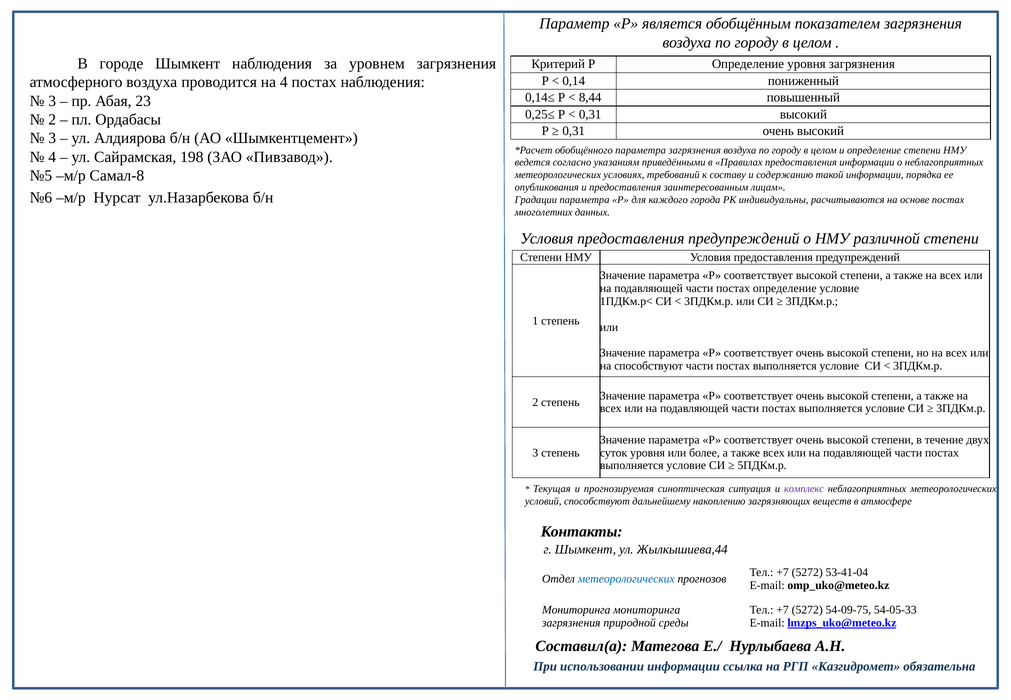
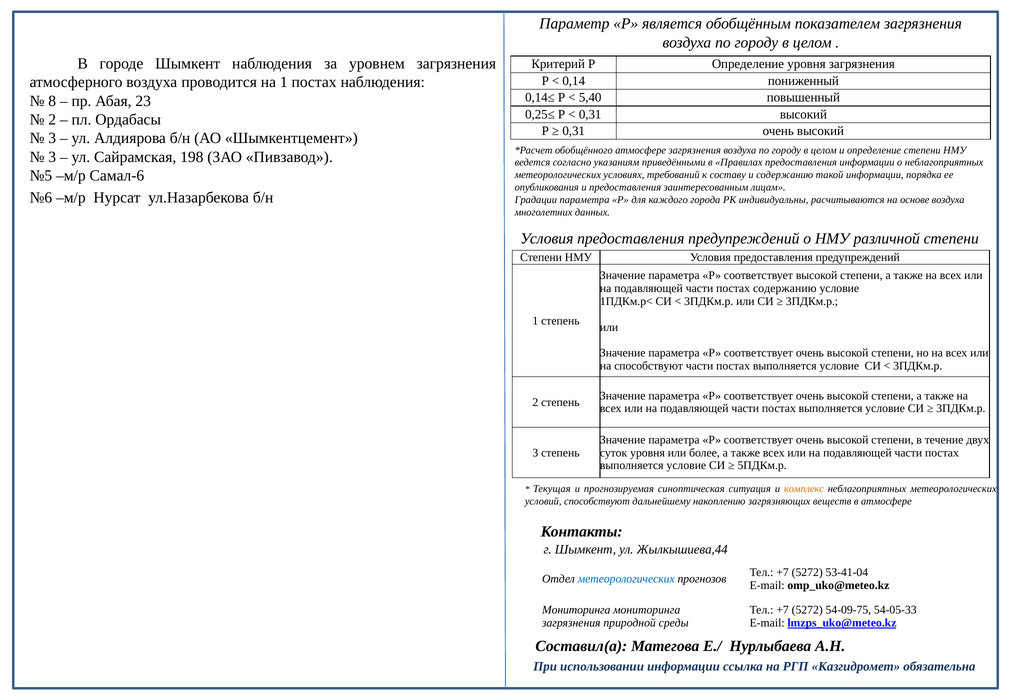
на 4: 4 -> 1
8,44: 8,44 -> 5,40
3 at (52, 101): 3 -> 8
обобщённого параметра: параметра -> атмосфере
4 at (52, 157): 4 -> 3
Самал-8: Самал-8 -> Самал-6
основе постах: постах -> воздуха
постах определение: определение -> содержанию
комплекс colour: purple -> orange
